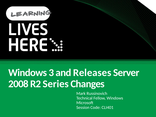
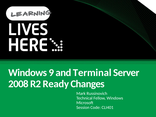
3: 3 -> 9
Releases: Releases -> Terminal
Series: Series -> Ready
